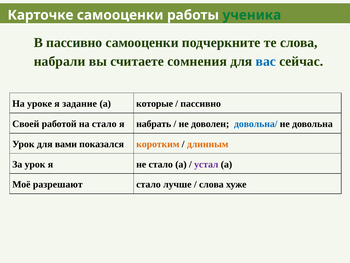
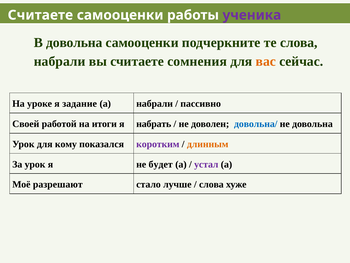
Карточке at (40, 15): Карточке -> Считаете
ученика colour: green -> purple
В пассивно: пассивно -> довольна
вас colour: blue -> orange
а которые: которые -> набрали
на стало: стало -> итоги
вами: вами -> кому
коротким colour: orange -> purple
не стало: стало -> будет
